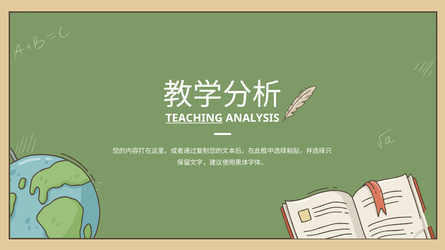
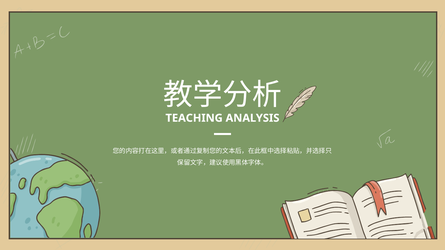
TEACHING underline: present -> none
